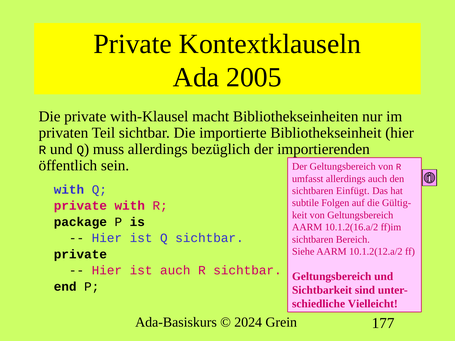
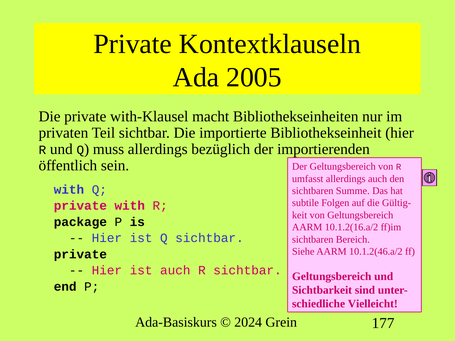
Einfügt: Einfügt -> Summe
10.1.2(12.a/2: 10.1.2(12.a/2 -> 10.1.2(46.a/2
